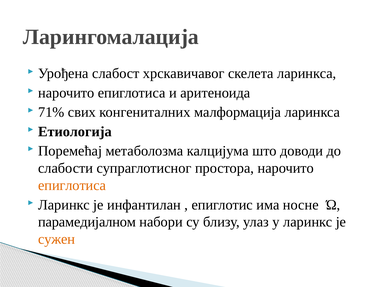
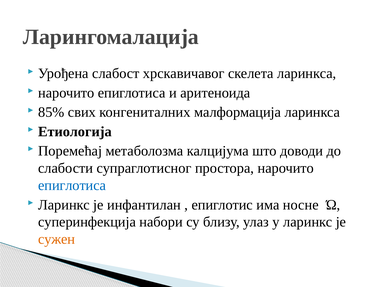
71%: 71% -> 85%
епиглотиса at (72, 185) colour: orange -> blue
парамедијалном: парамедијалном -> суперинфекција
